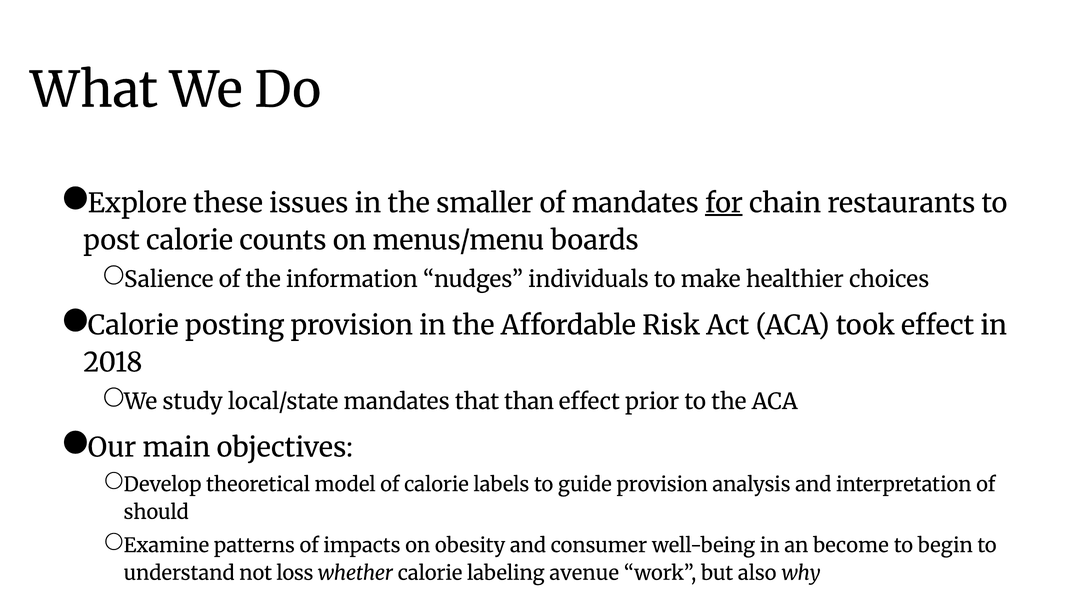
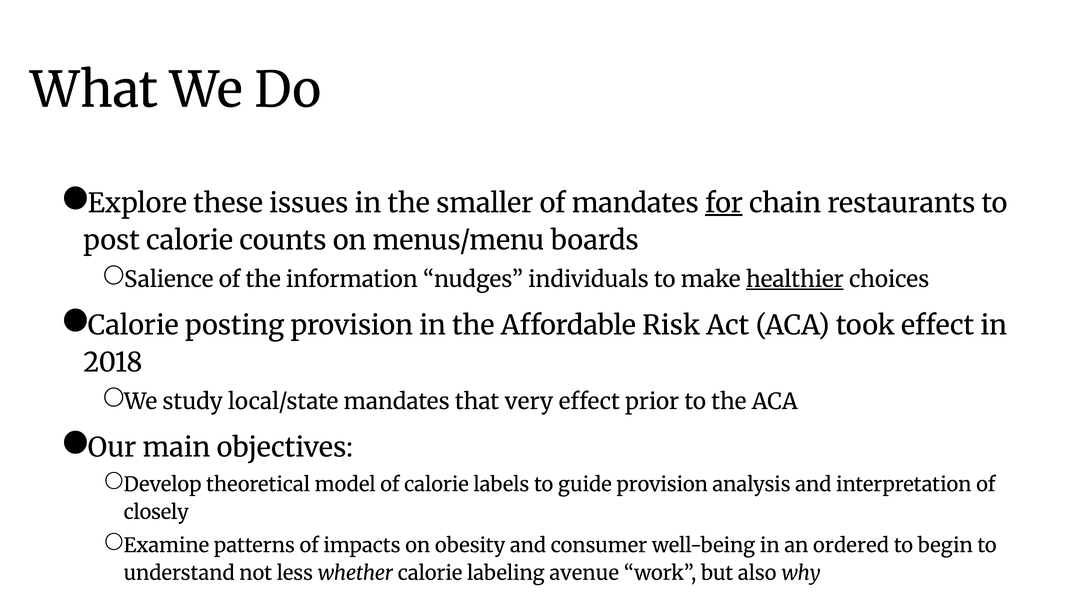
healthier underline: none -> present
than: than -> very
should: should -> closely
become: become -> ordered
loss: loss -> less
